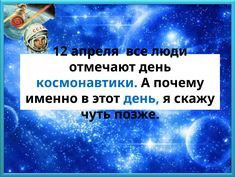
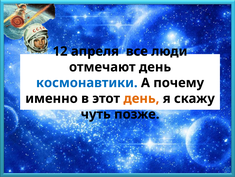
день at (141, 98) colour: blue -> orange
